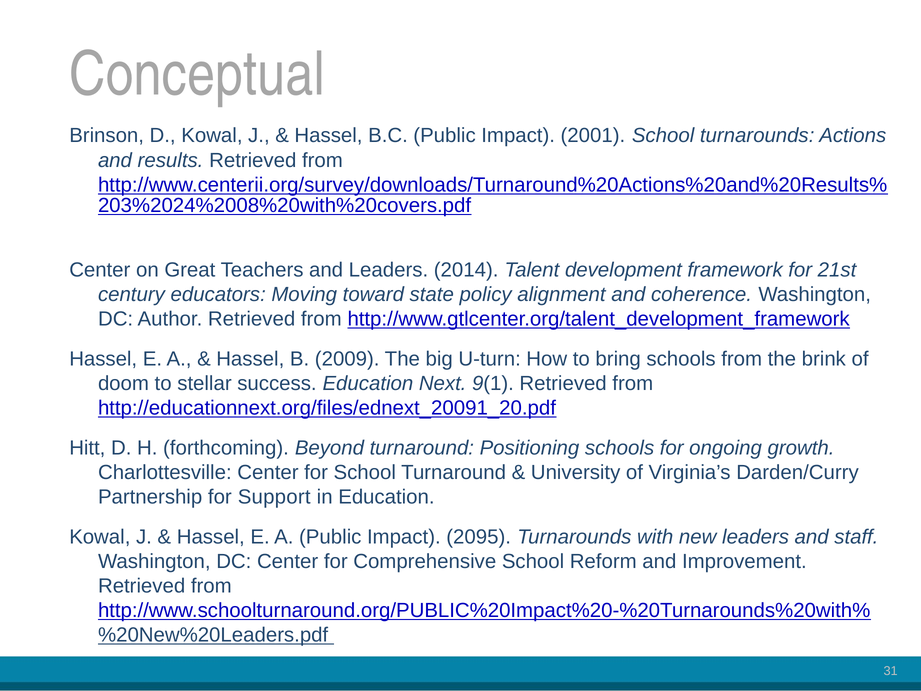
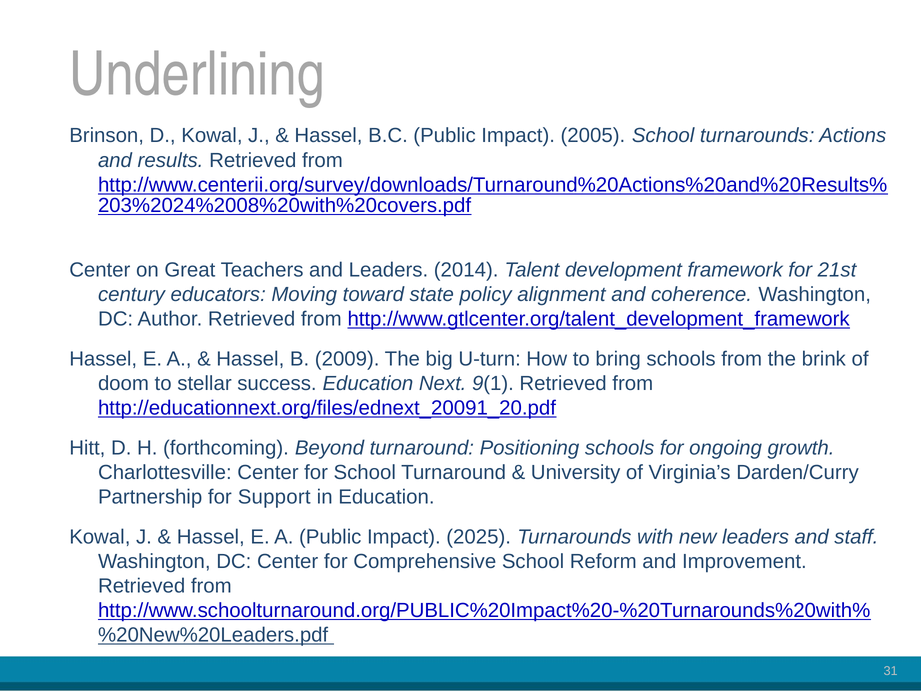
Conceptual: Conceptual -> Underlining
2001: 2001 -> 2005
2095: 2095 -> 2025
